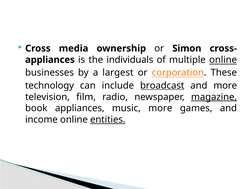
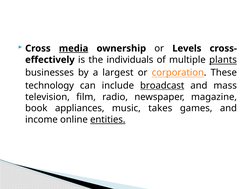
media underline: none -> present
Simon: Simon -> Levels
appliances at (50, 60): appliances -> effectively
multiple online: online -> plants
and more: more -> mass
magazine underline: present -> none
music more: more -> takes
